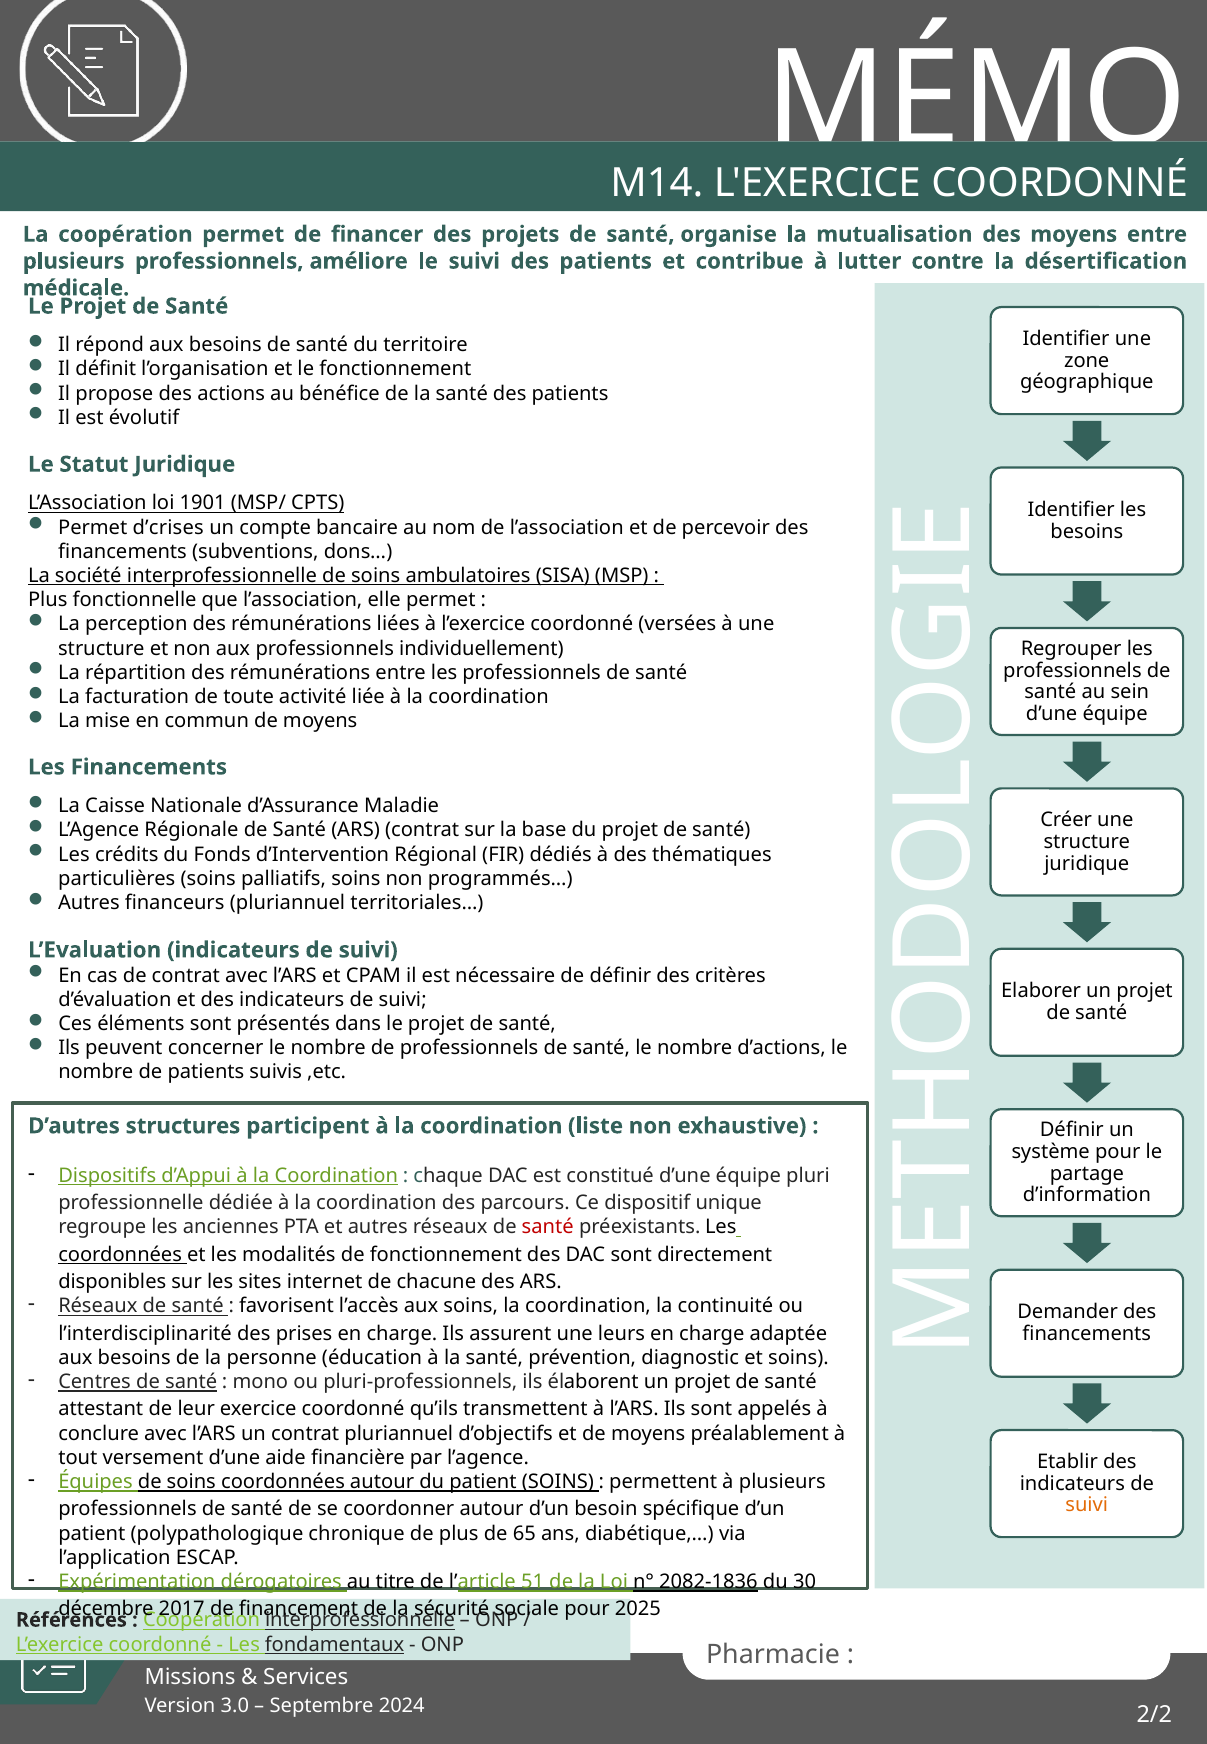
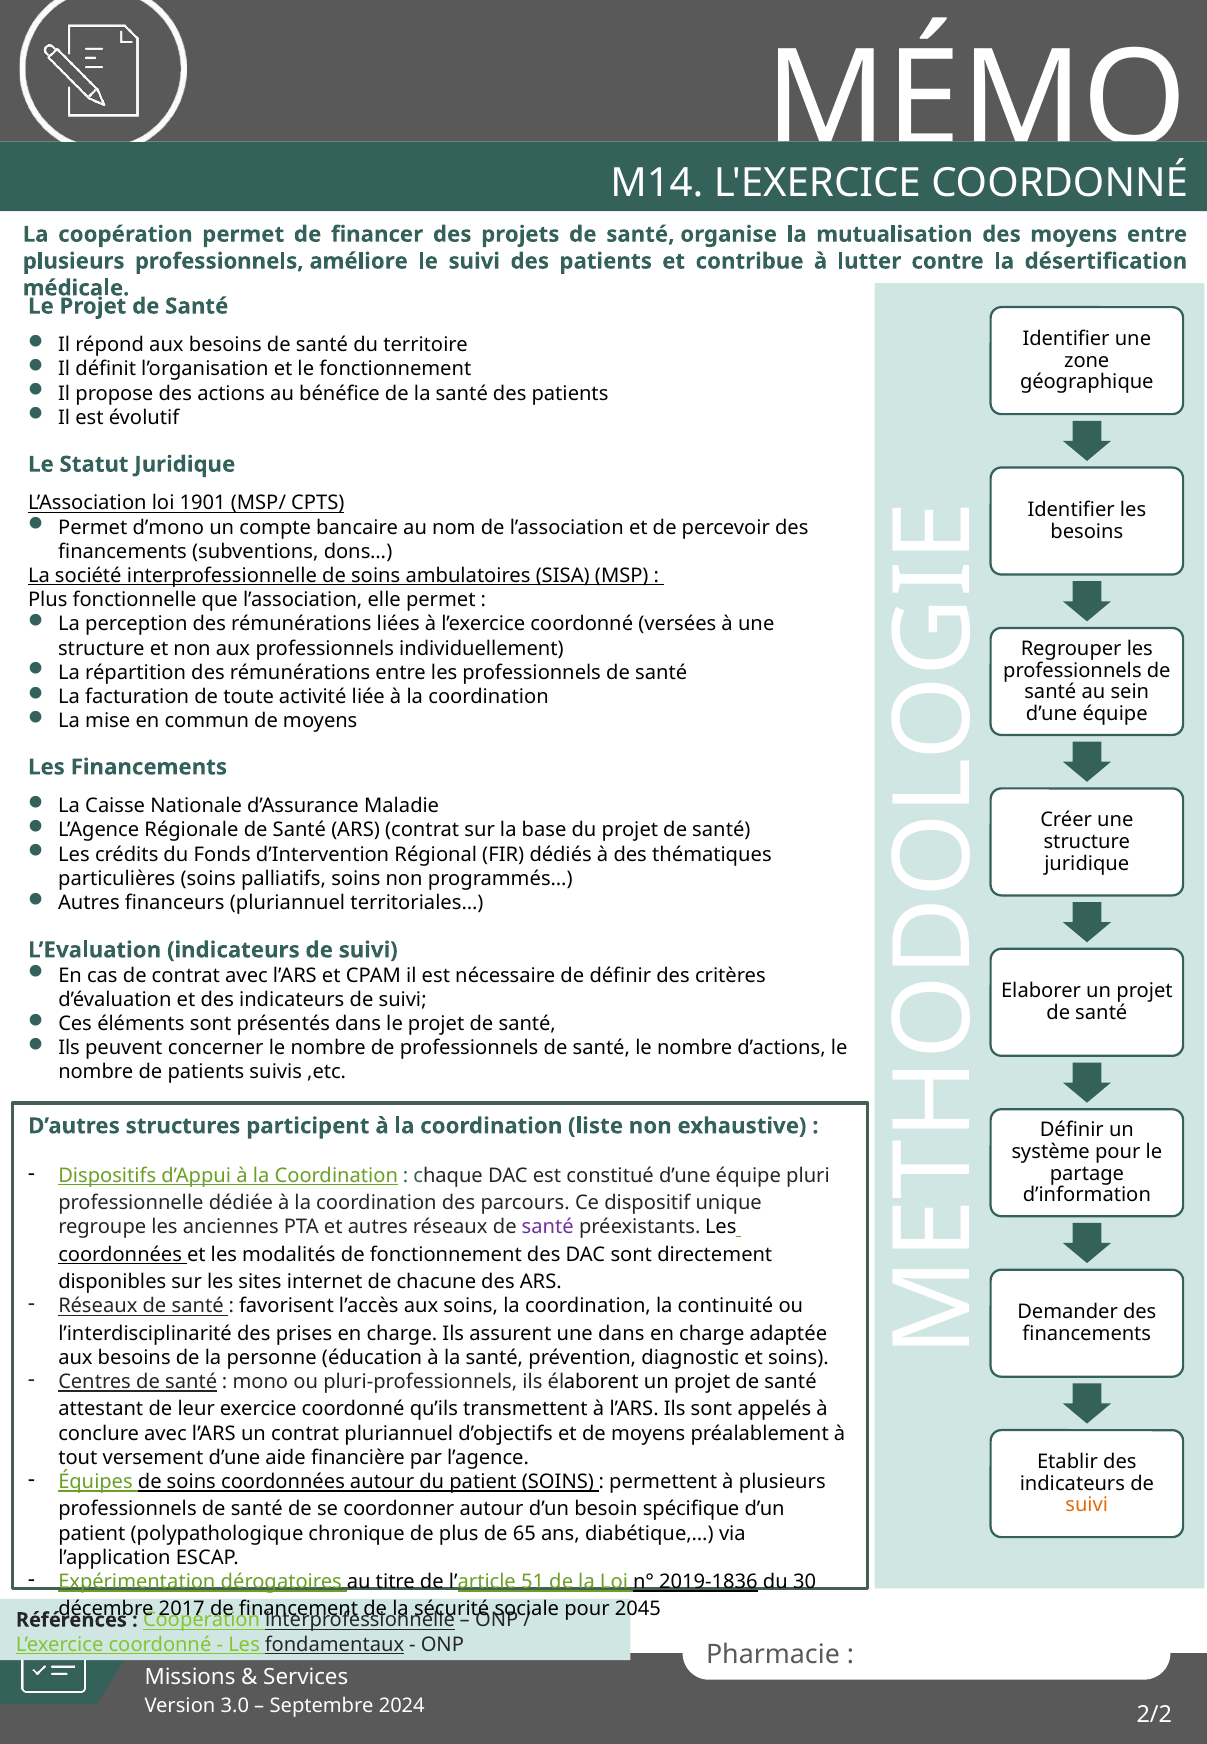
d’crises: d’crises -> d’mono
santé at (548, 1227) colour: red -> purple
une leurs: leurs -> dans
2082-1836: 2082-1836 -> 2019-1836
2025: 2025 -> 2045
